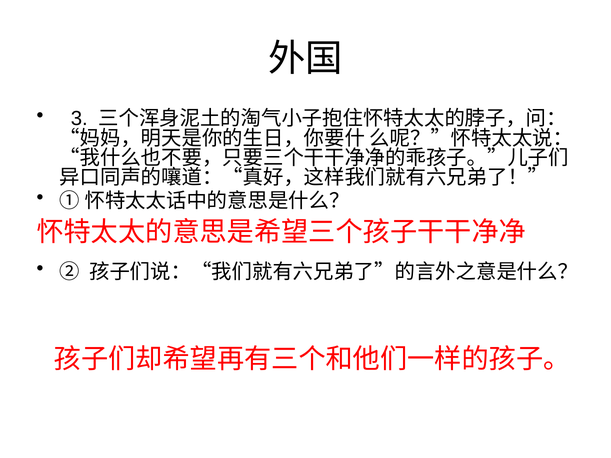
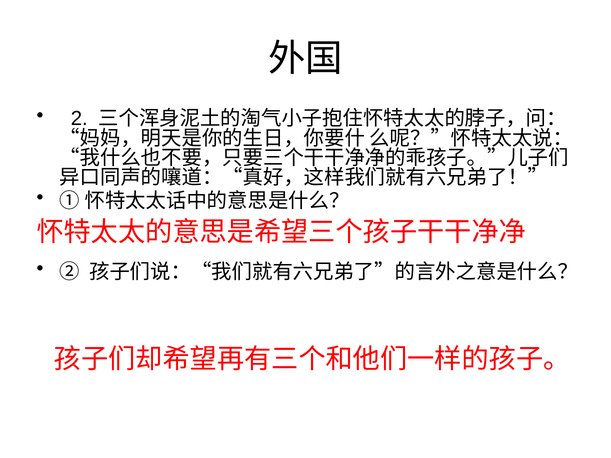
3: 3 -> 2
